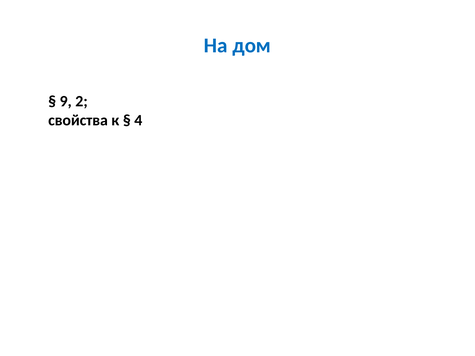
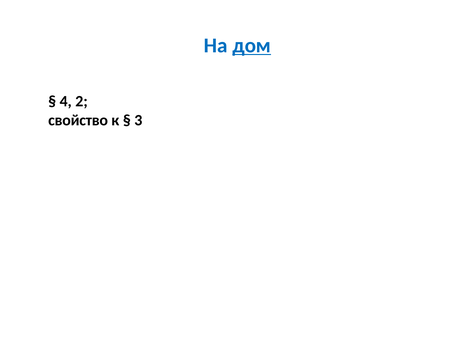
дом underline: none -> present
9: 9 -> 4
свойства: свойства -> свойство
4: 4 -> 3
